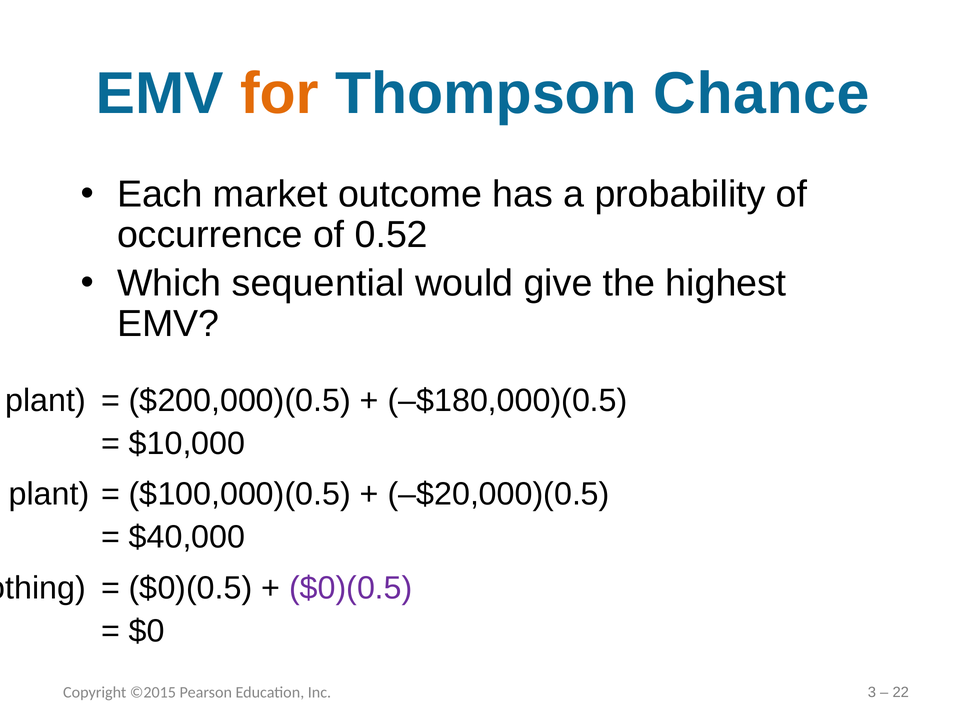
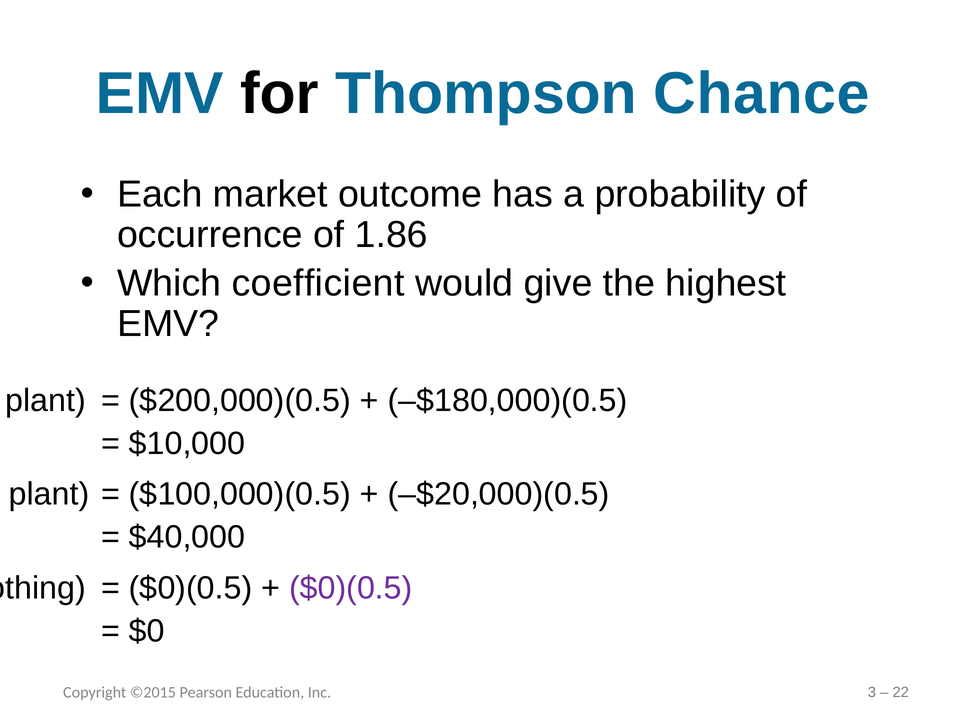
for colour: orange -> black
0.52: 0.52 -> 1.86
sequential: sequential -> coefficient
